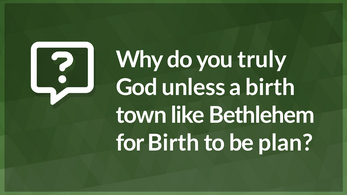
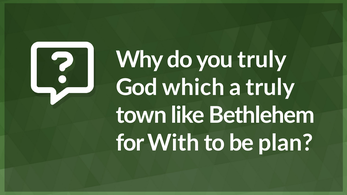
unless: unless -> which
a birth: birth -> truly
for Birth: Birth -> With
